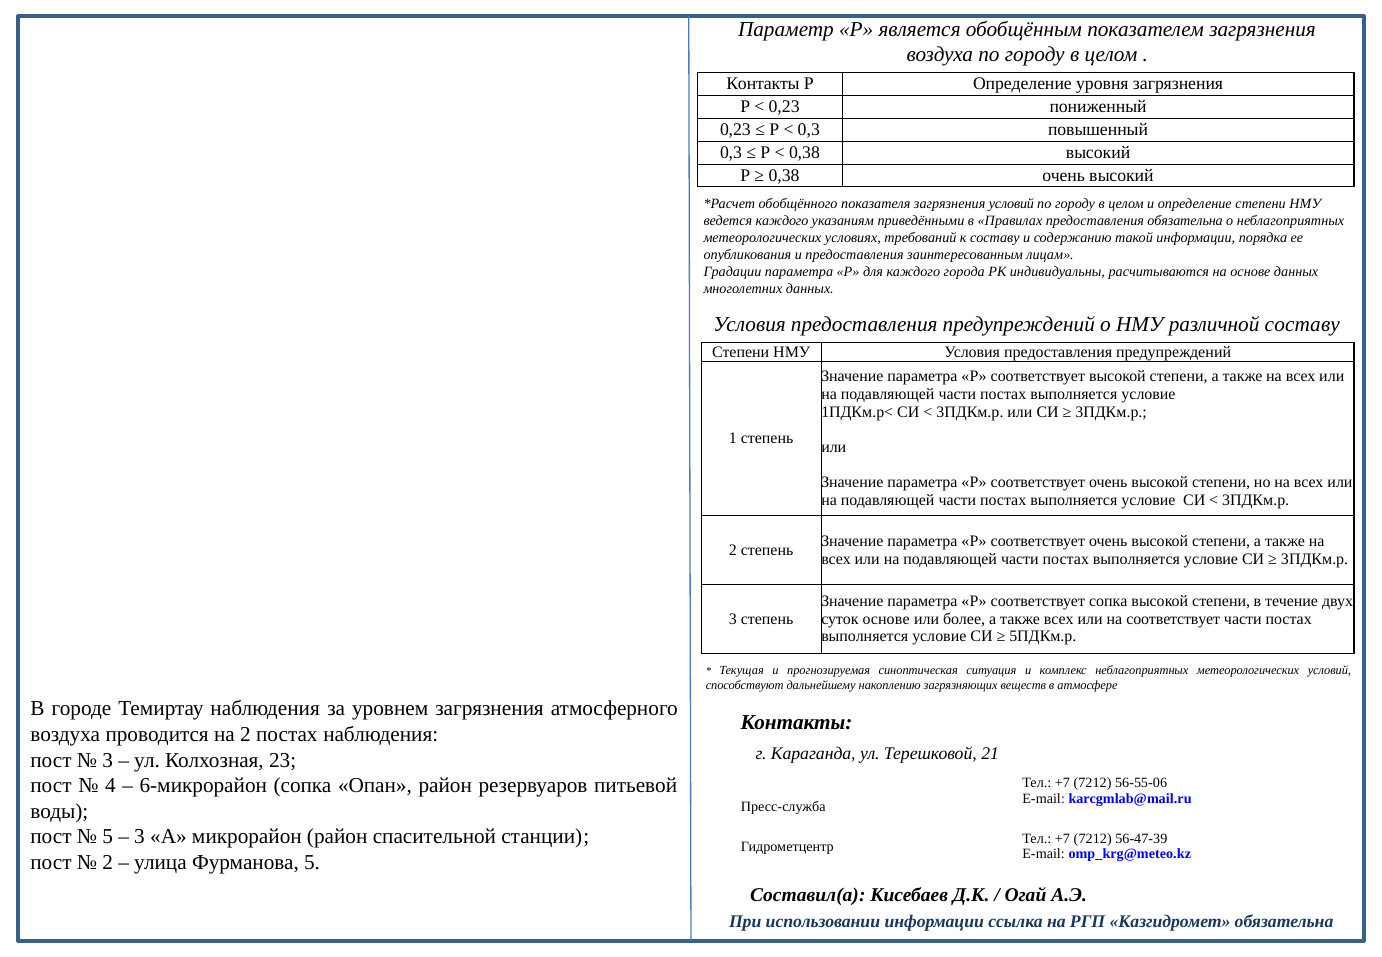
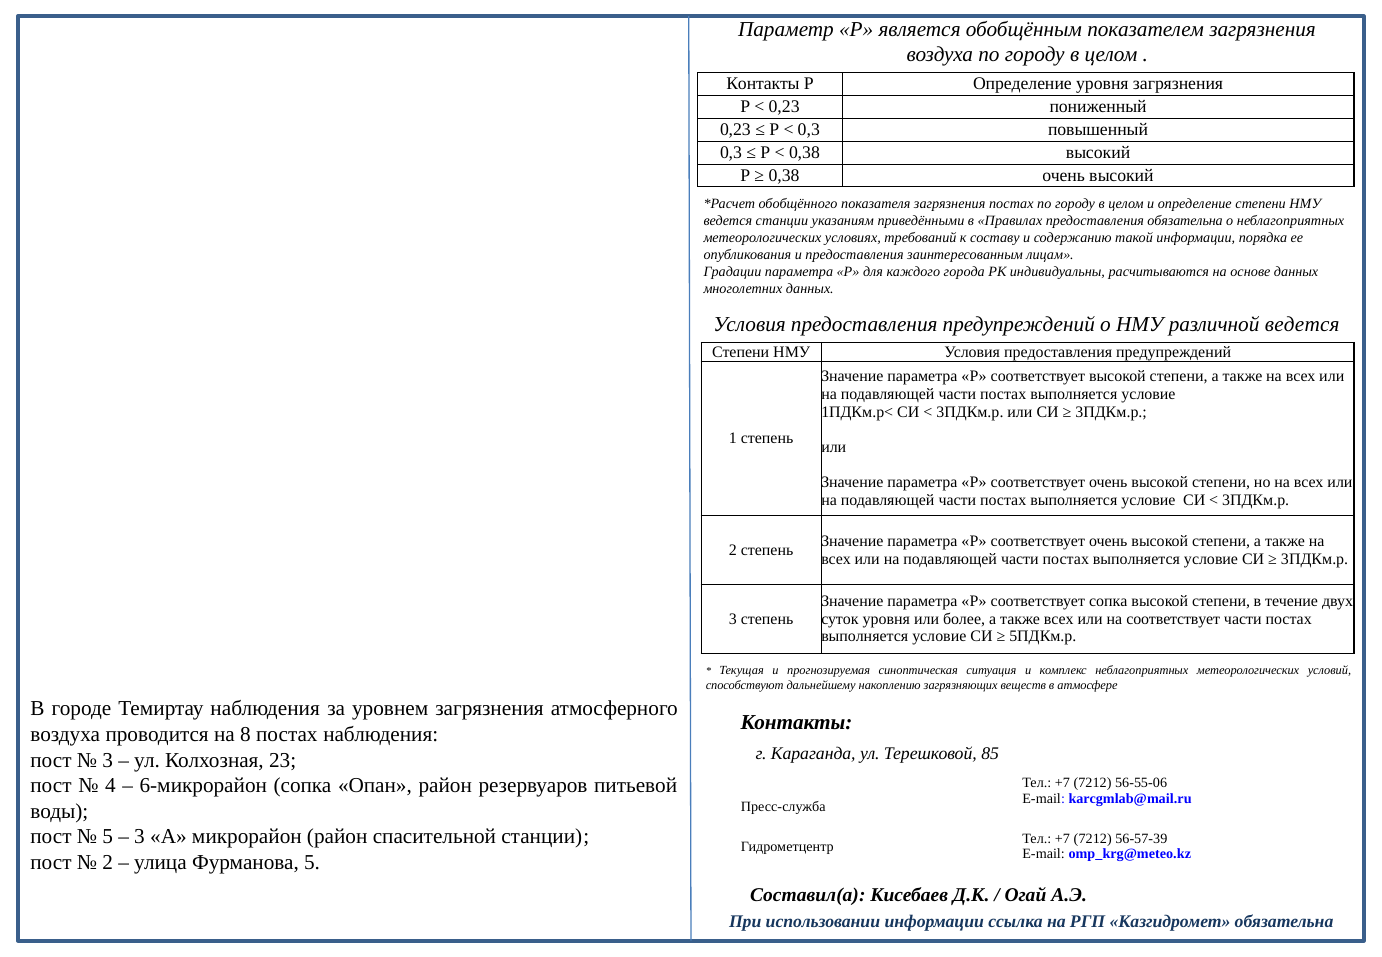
загрязнения условий: условий -> постах
ведется каждого: каждого -> станции
различной составу: составу -> ведется
суток основе: основе -> уровня
на 2: 2 -> 8
21: 21 -> 85
56-47-39: 56-47-39 -> 56-57-39
